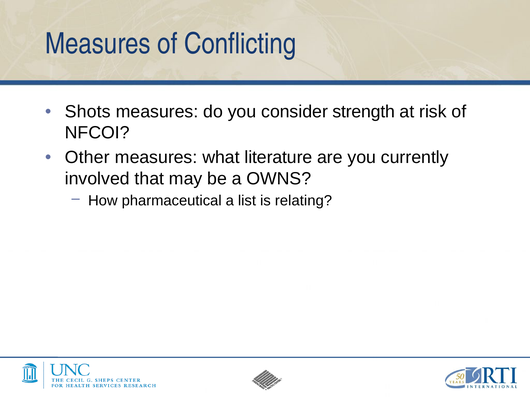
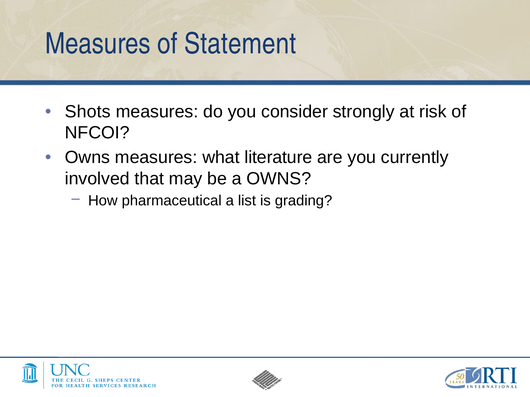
Conflicting: Conflicting -> Statement
strength: strength -> strongly
Other at (87, 158): Other -> Owns
relating: relating -> grading
